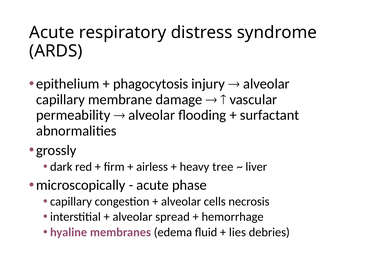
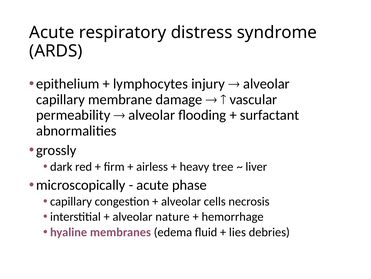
phagocytosis: phagocytosis -> lymphocytes
spread: spread -> nature
